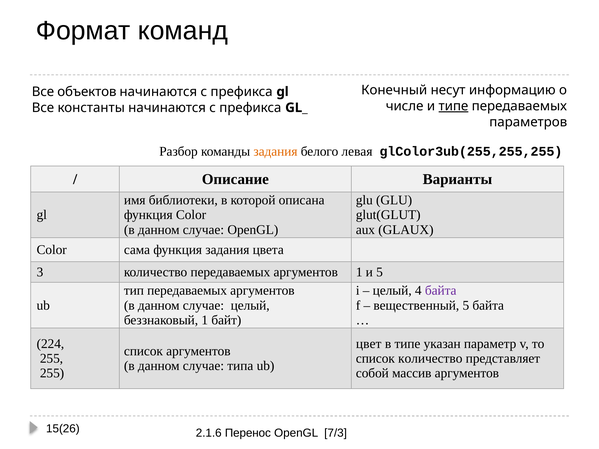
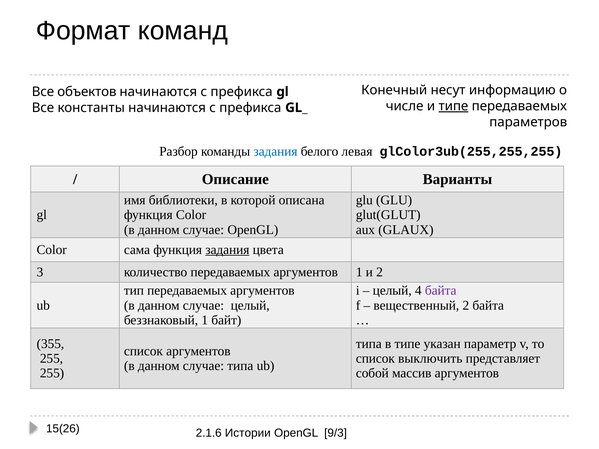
задания at (275, 152) colour: orange -> blue
задания at (227, 250) underline: none -> present
и 5: 5 -> 2
вещественный 5: 5 -> 2
224: 224 -> 355
цвет at (369, 344): цвет -> типа
список количество: количество -> выключить
Перенос: Перенос -> Истории
7/3: 7/3 -> 9/3
